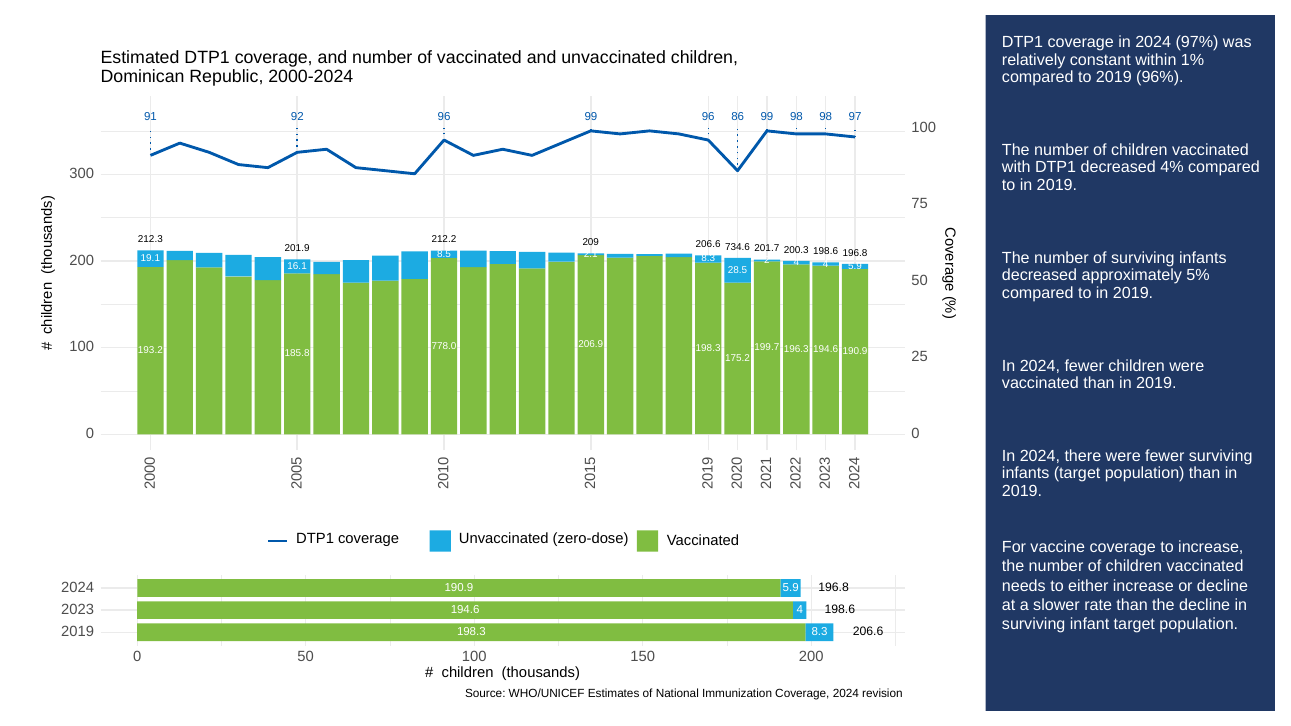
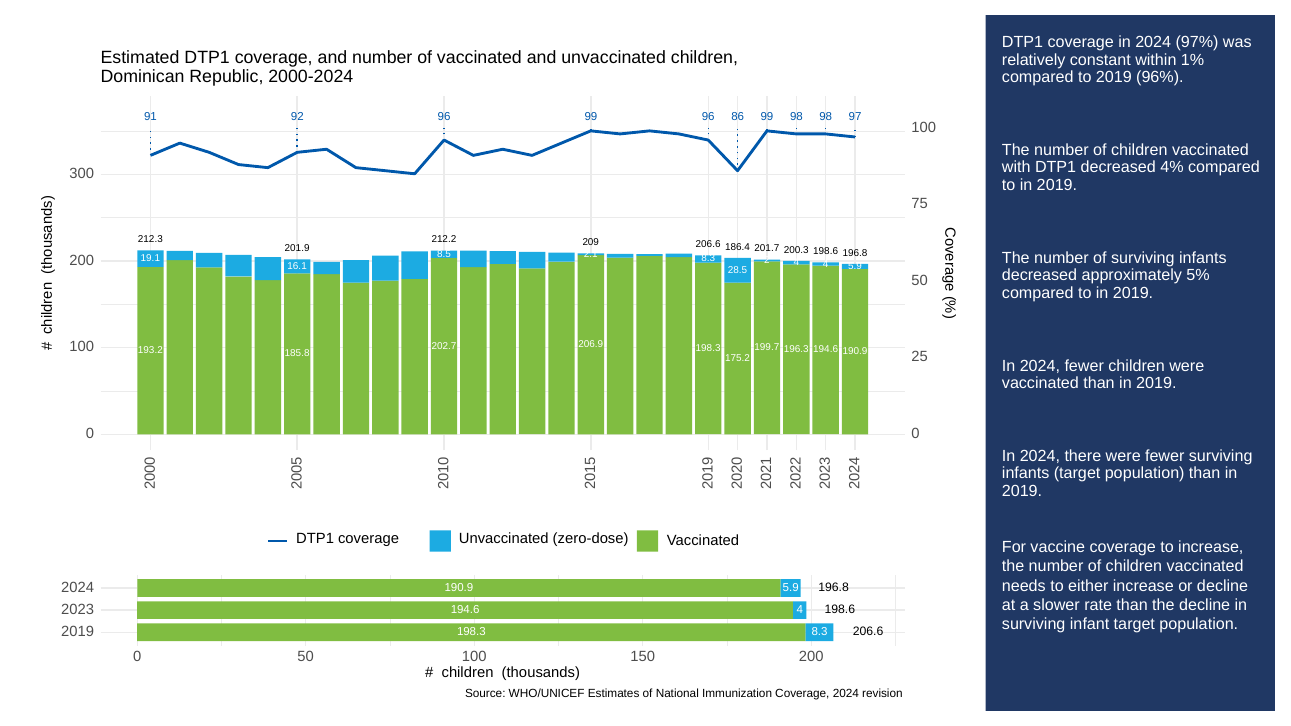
734.6: 734.6 -> 186.4
778.0: 778.0 -> 202.7
